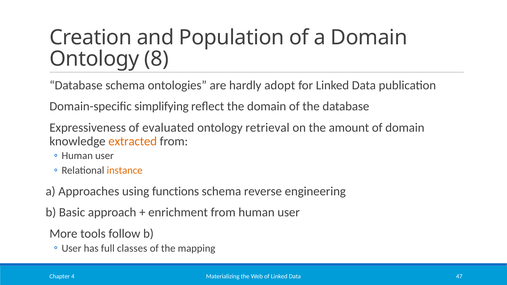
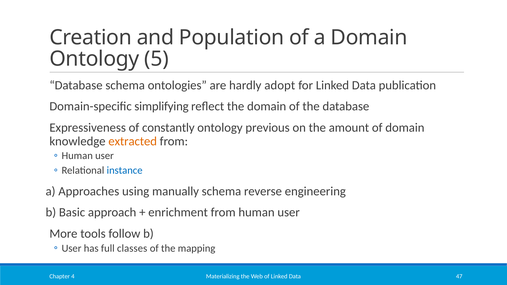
8: 8 -> 5
evaluated: evaluated -> constantly
retrieval: retrieval -> previous
instance colour: orange -> blue
functions: functions -> manually
